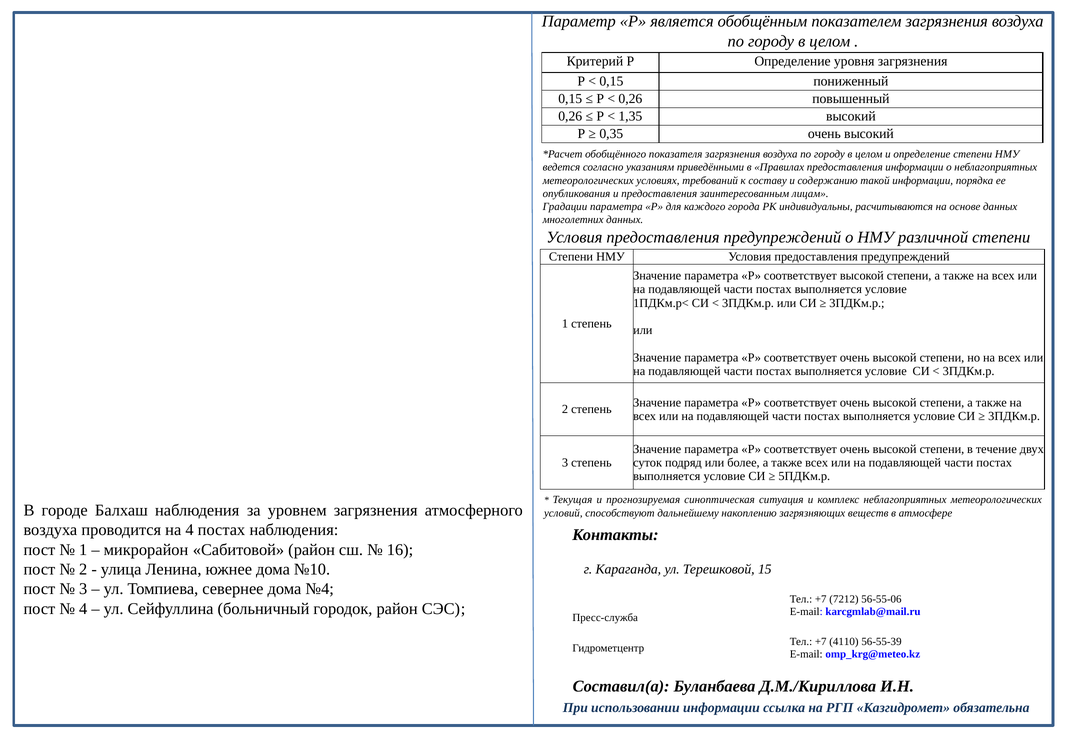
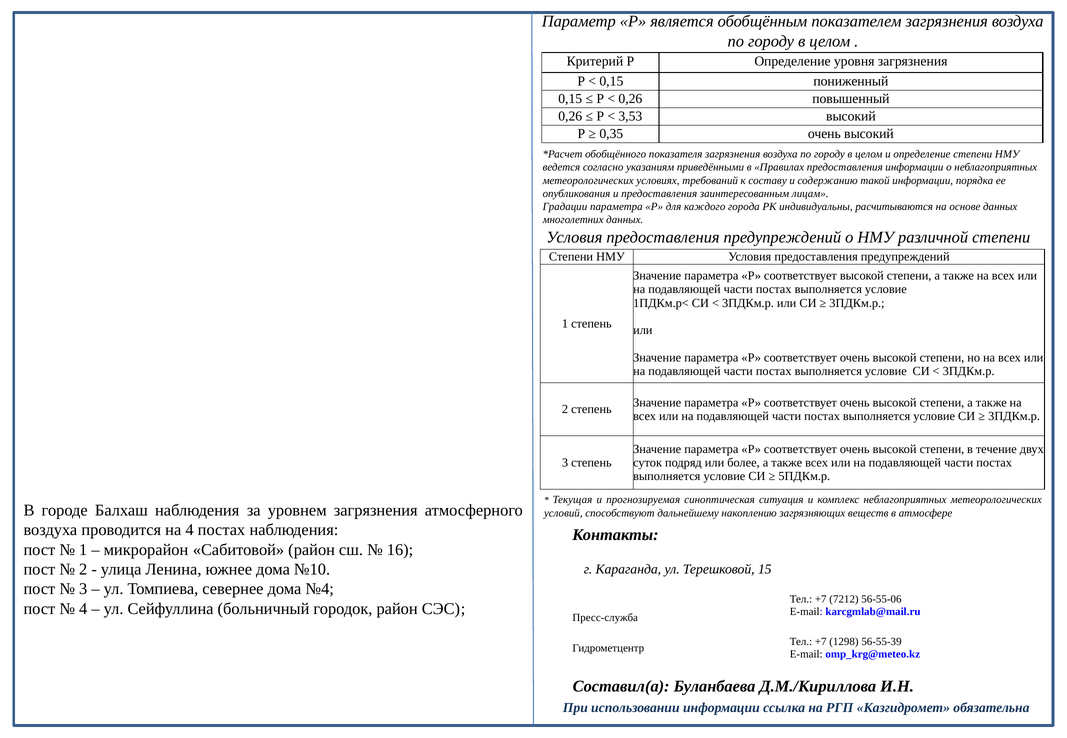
1,35: 1,35 -> 3,53
4110: 4110 -> 1298
